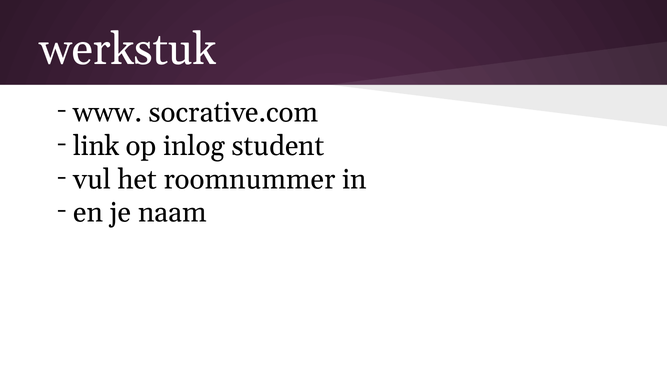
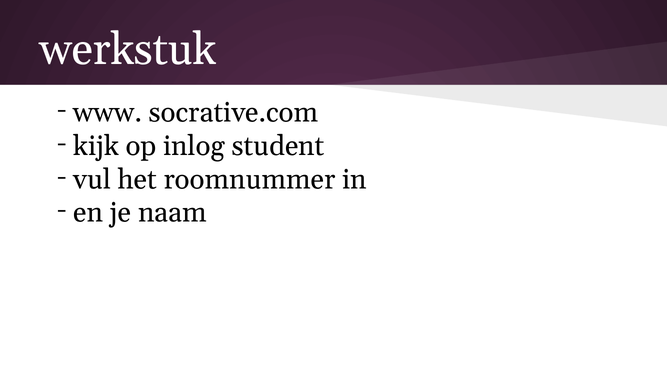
link: link -> kijk
